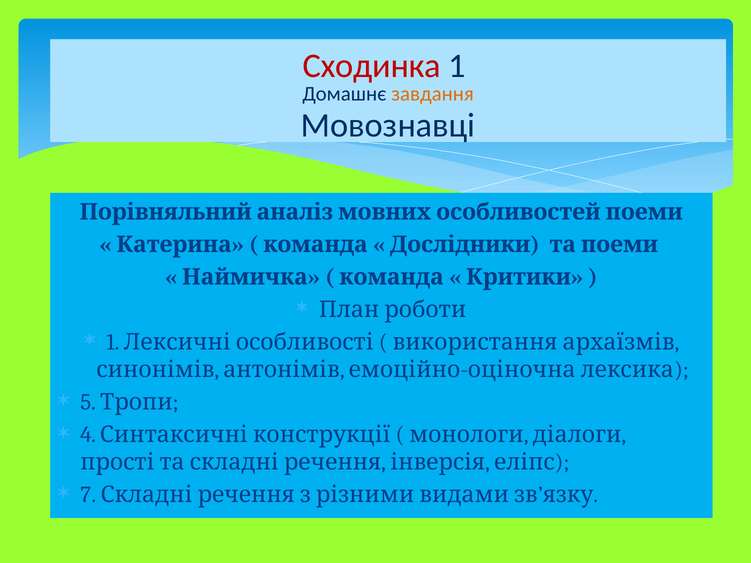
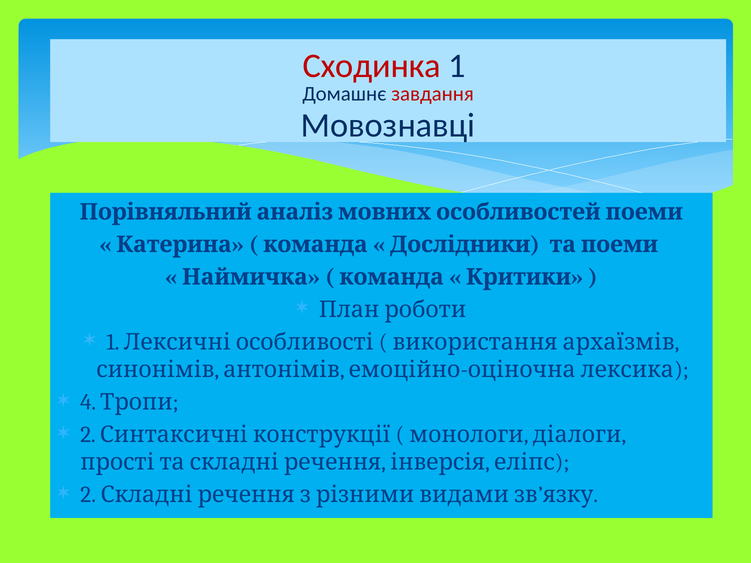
завдання colour: orange -> red
5: 5 -> 4
4 at (88, 435): 4 -> 2
7 at (88, 495): 7 -> 2
